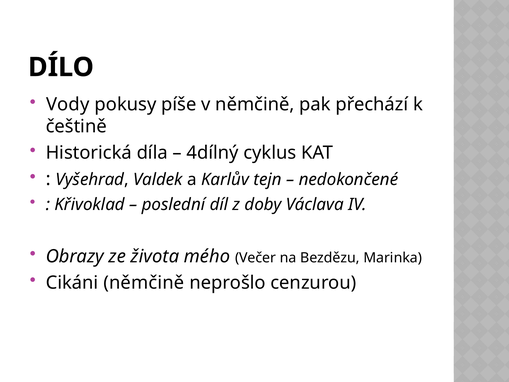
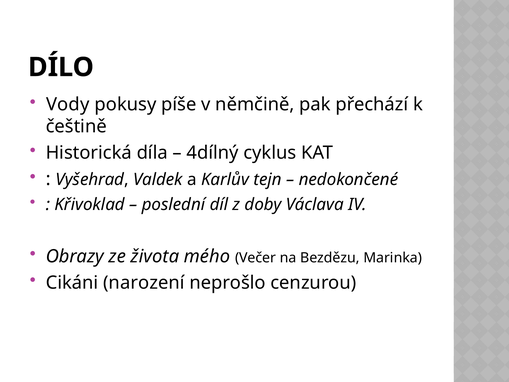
Cikáni němčině: němčině -> narození
